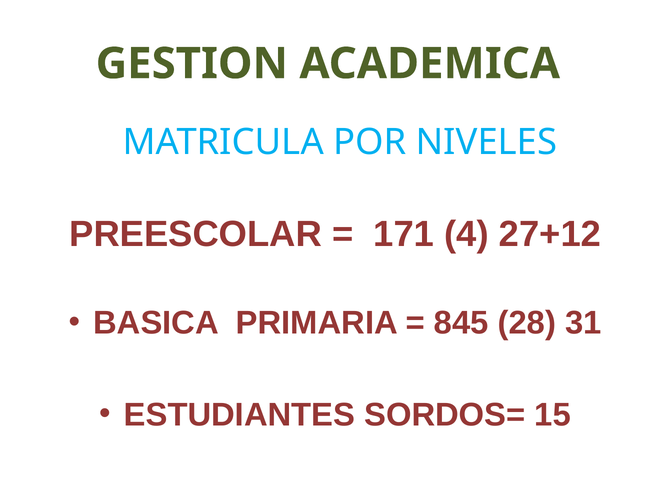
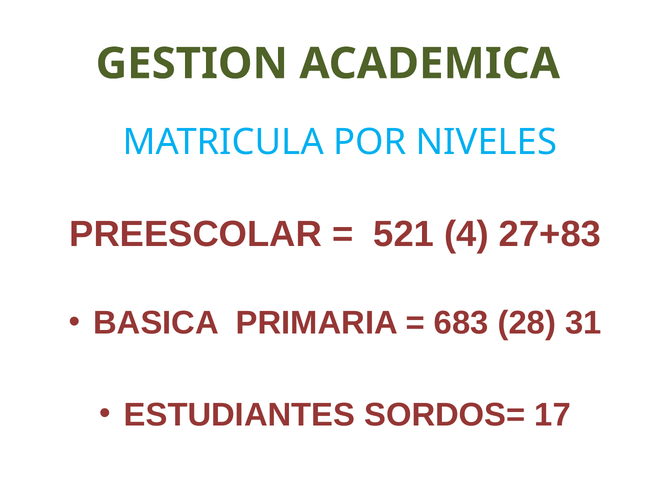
171: 171 -> 521
27+12: 27+12 -> 27+83
845: 845 -> 683
15: 15 -> 17
